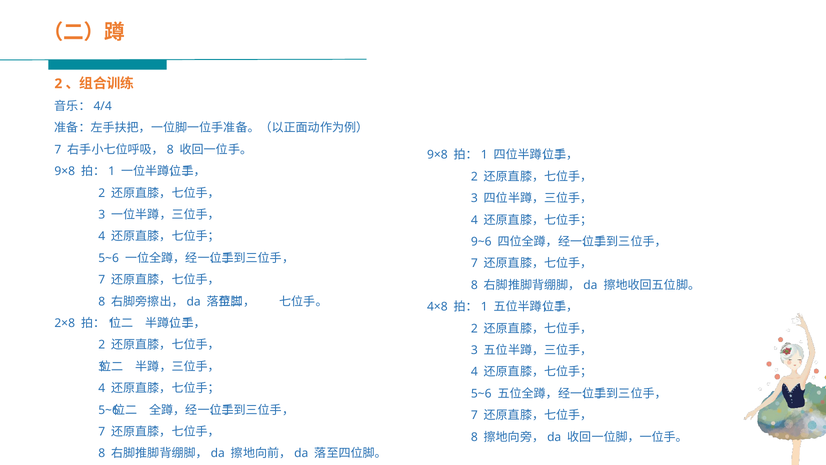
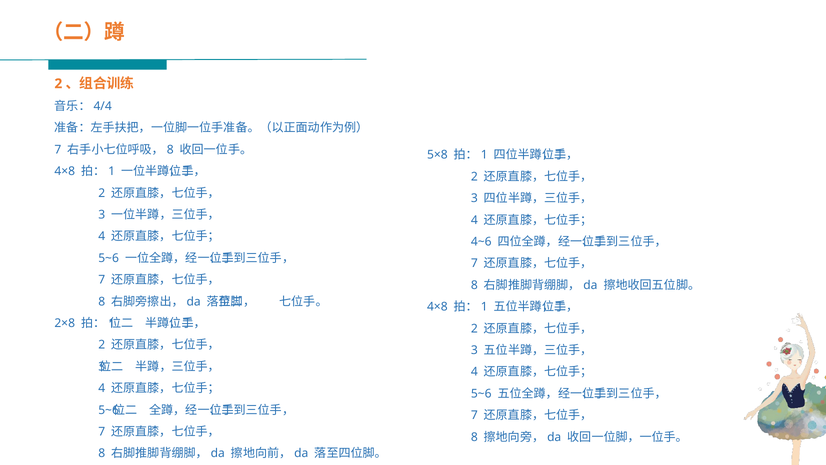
9×8 at (437, 155): 9×8 -> 5×8
9×8 at (65, 171): 9×8 -> 4×8
9~6: 9~6 -> 4~6
